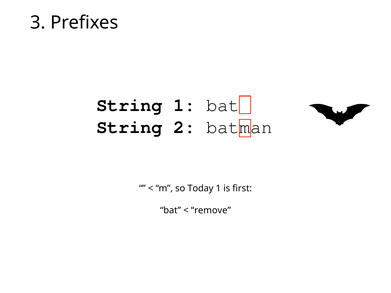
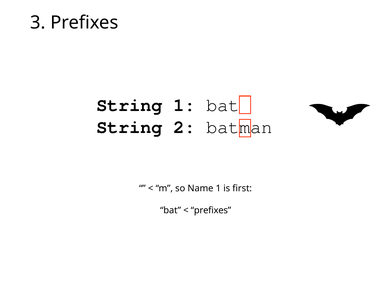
Today: Today -> Name
remove at (211, 211): remove -> prefixes
